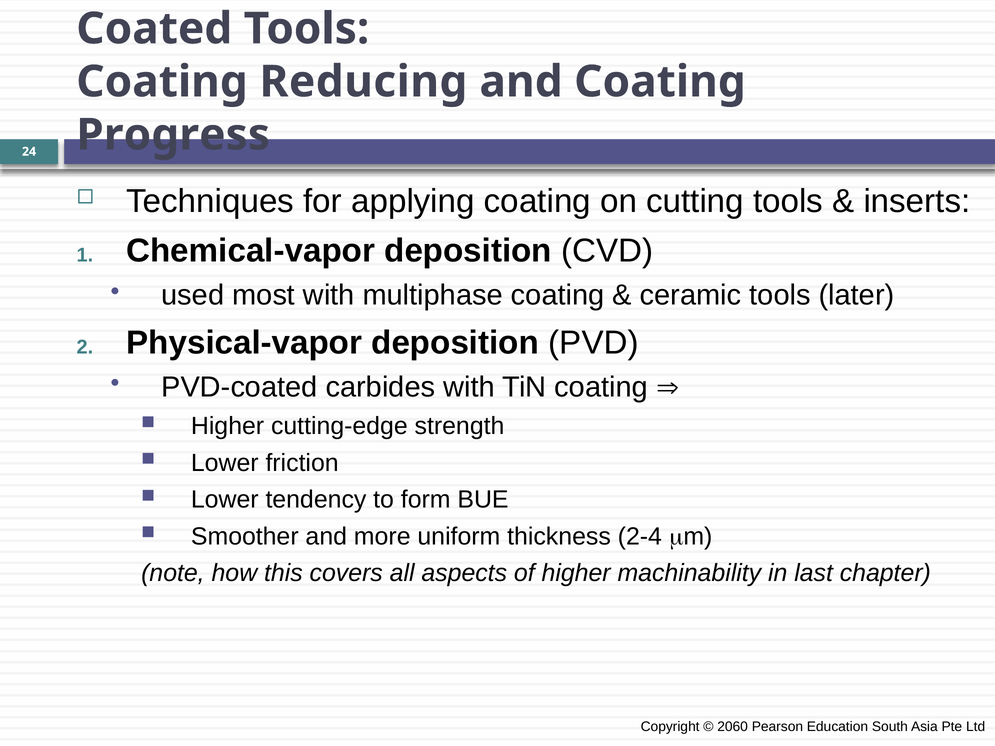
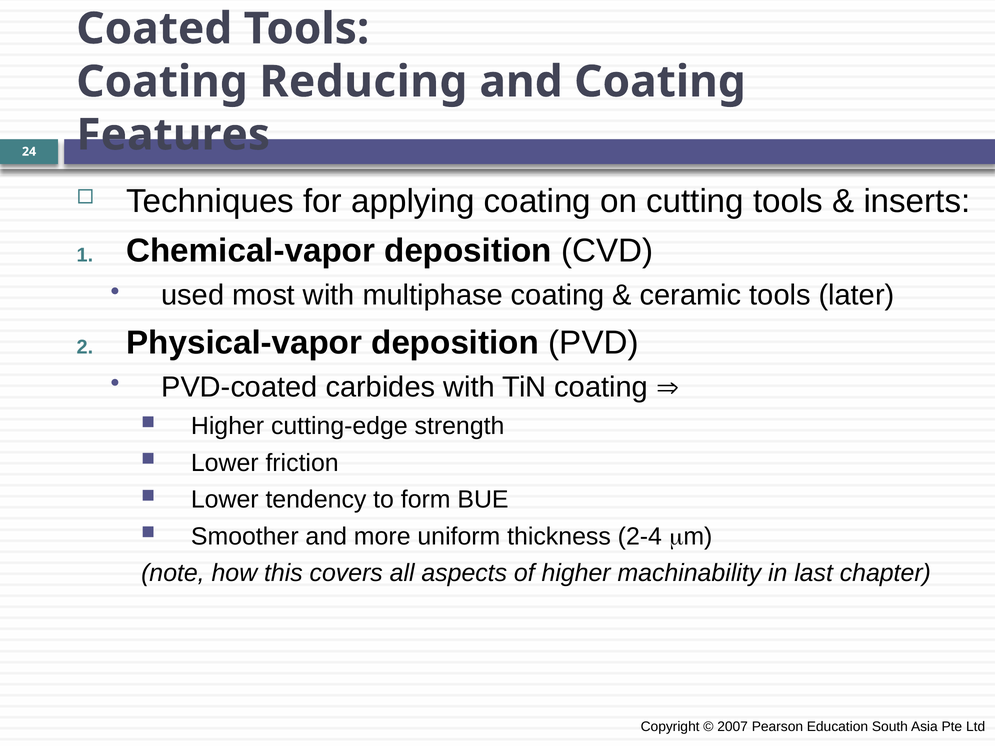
Progress: Progress -> Features
2060: 2060 -> 2007
